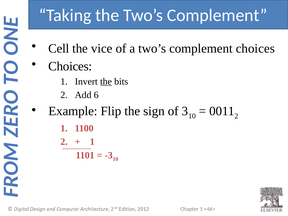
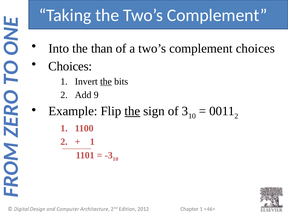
Cell: Cell -> Into
vice: vice -> than
6: 6 -> 9
the at (132, 111) underline: none -> present
